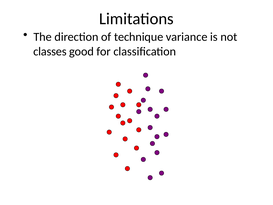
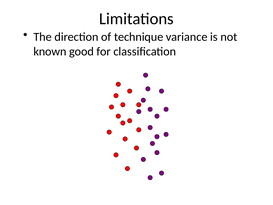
classes: classes -> known
